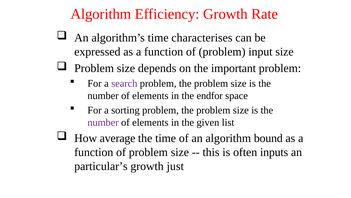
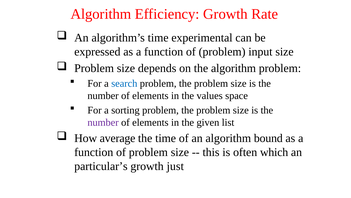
characterises: characterises -> experimental
the important: important -> algorithm
search colour: purple -> blue
endfor: endfor -> values
inputs: inputs -> which
